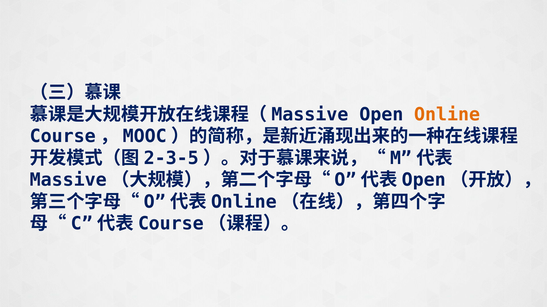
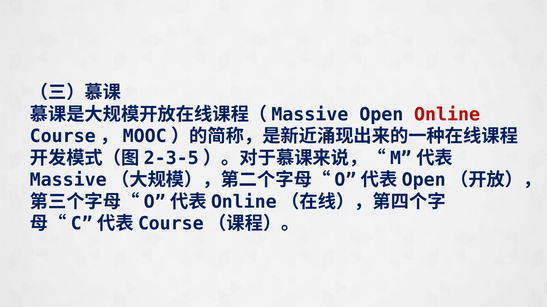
Online colour: orange -> red
